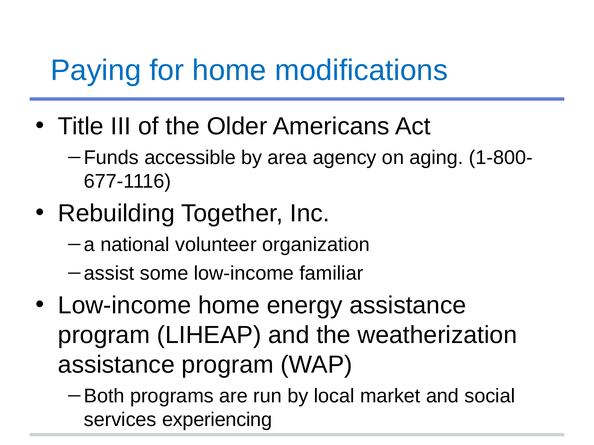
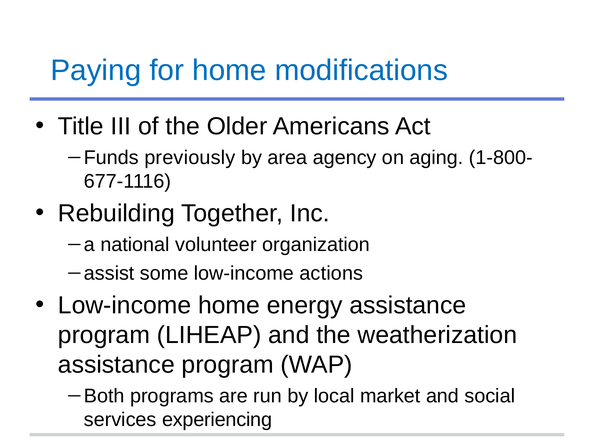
accessible: accessible -> previously
familiar: familiar -> actions
